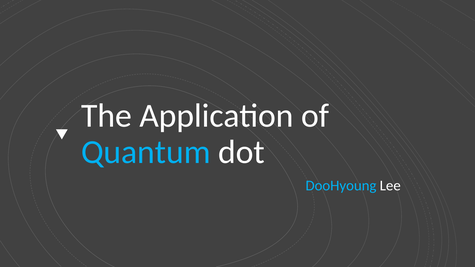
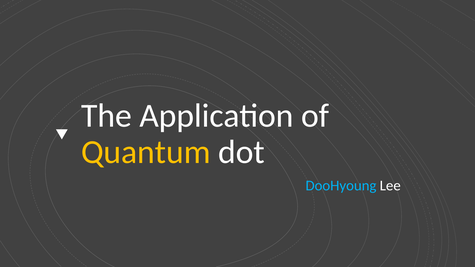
Quantum colour: light blue -> yellow
